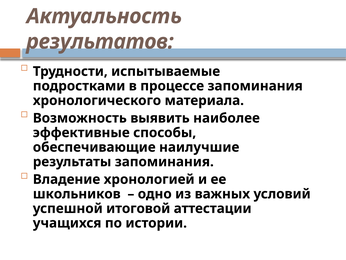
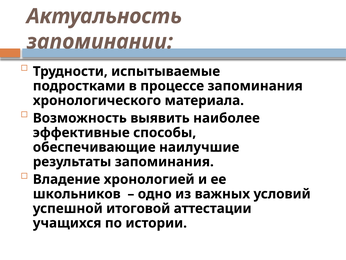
результатов: результатов -> запоминании
